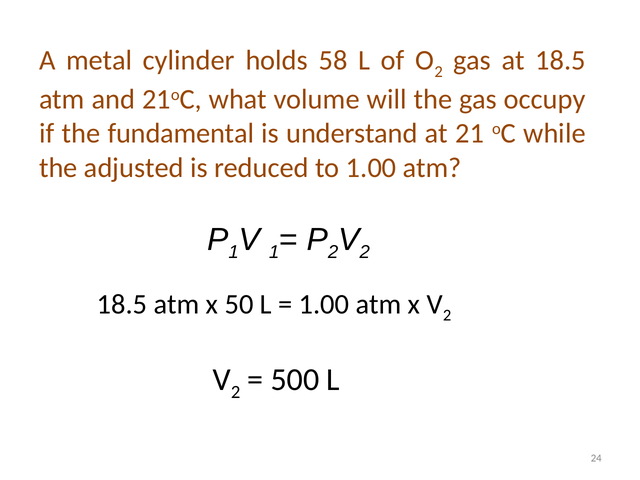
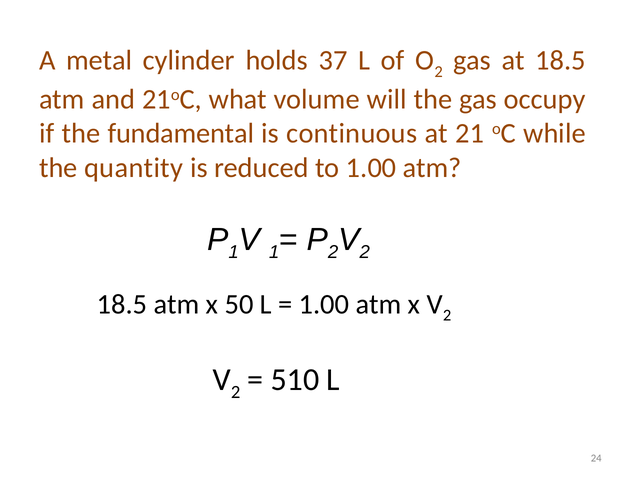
58: 58 -> 37
understand: understand -> continuous
adjusted: adjusted -> quantity
500: 500 -> 510
